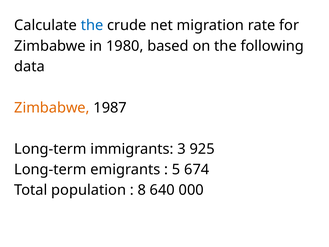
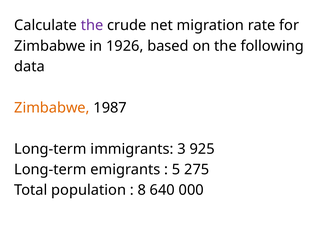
the at (92, 25) colour: blue -> purple
1980: 1980 -> 1926
674: 674 -> 275
